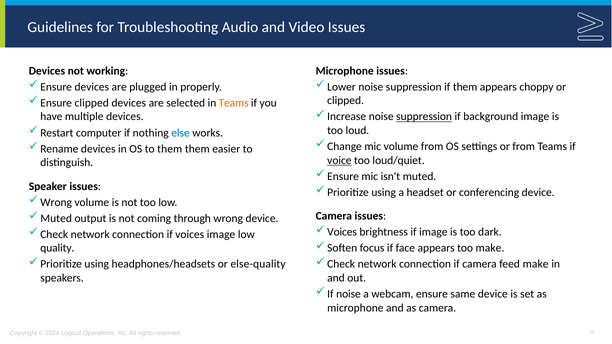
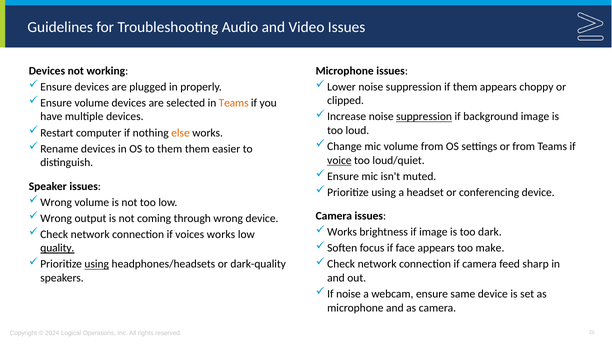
Ensure clipped: clipped -> volume
else colour: blue -> orange
Muted at (56, 219): Muted -> Wrong
Voices at (342, 232): Voices -> Works
voices image: image -> works
quality underline: none -> present
using at (97, 264) underline: none -> present
else-quality: else-quality -> dark-quality
feed make: make -> sharp
